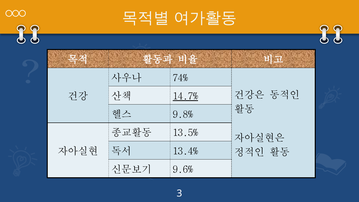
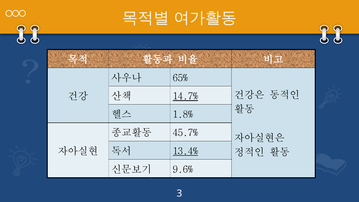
74%: 74% -> 65%
9.8%: 9.8% -> 1.8%
13.5%: 13.5% -> 45.7%
13.4% underline: none -> present
